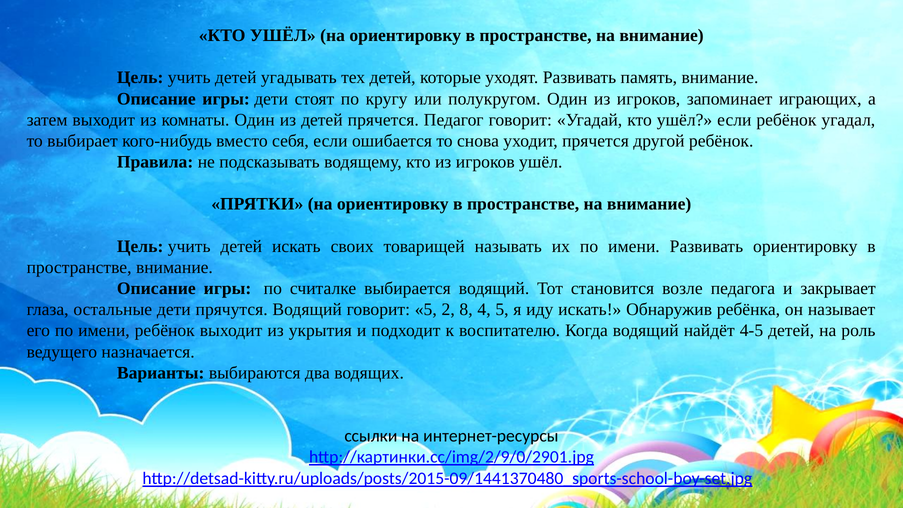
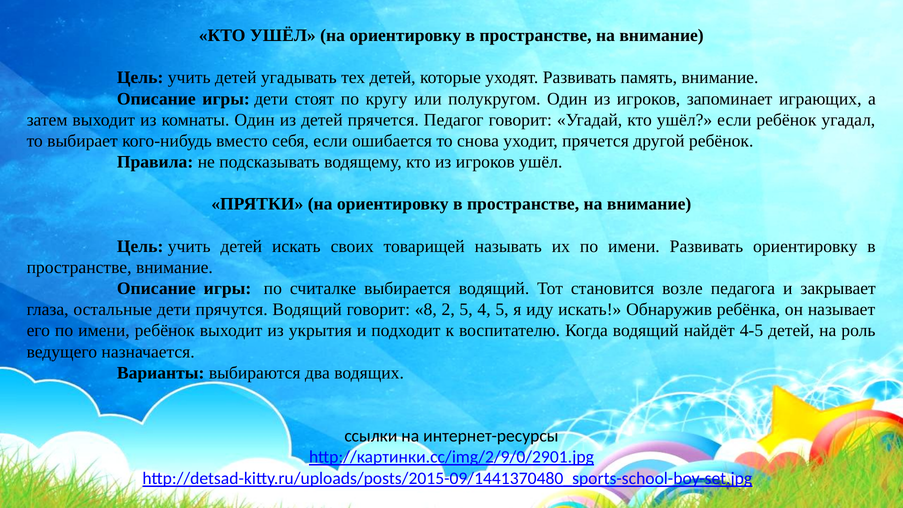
говорит 5: 5 -> 8
2 8: 8 -> 5
